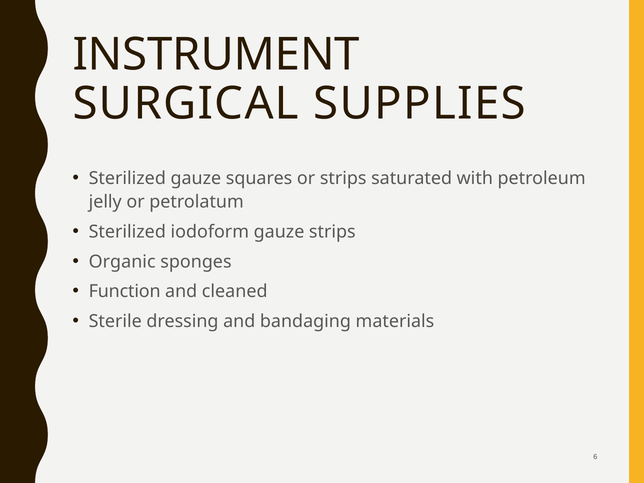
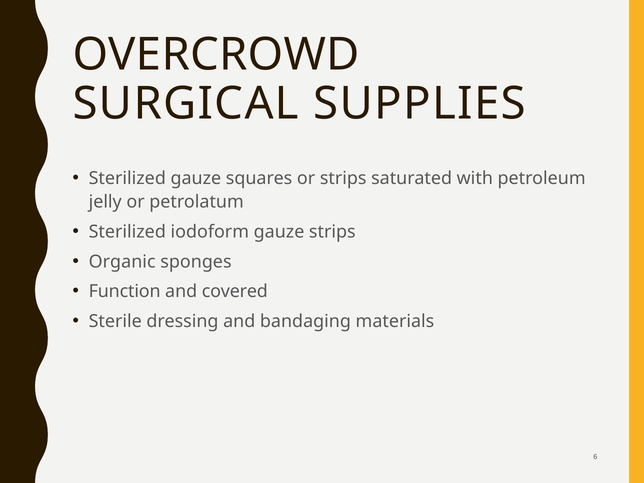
INSTRUMENT: INSTRUMENT -> OVERCROWD
cleaned: cleaned -> covered
